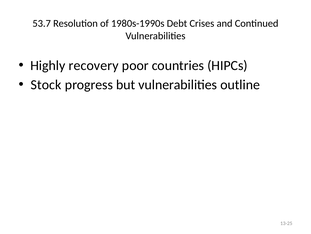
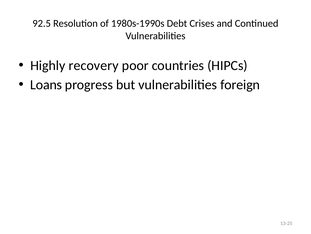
53.7: 53.7 -> 92.5
Stock: Stock -> Loans
outline: outline -> foreign
